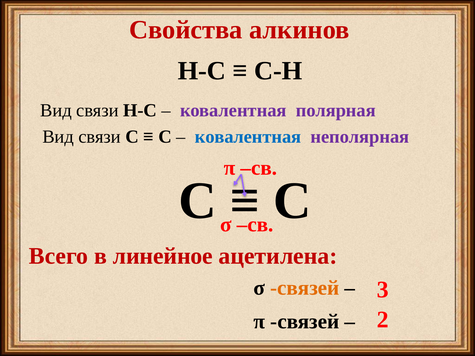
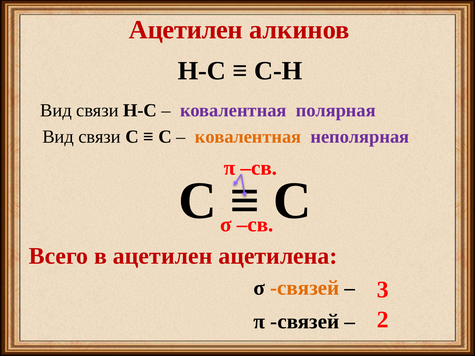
Свойства at (186, 30): Свойства -> Ацетилен
ковалентная at (248, 137) colour: blue -> orange
в линейное: линейное -> ацетилен
